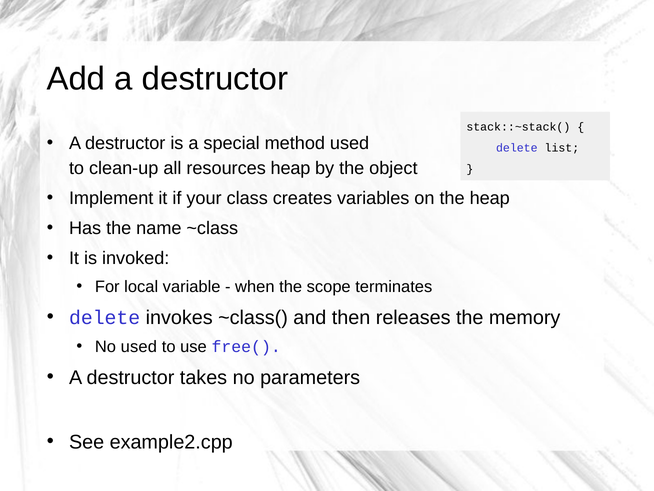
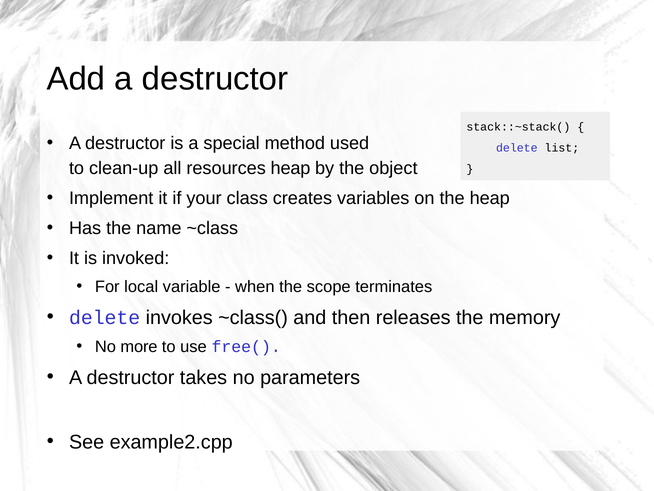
No used: used -> more
